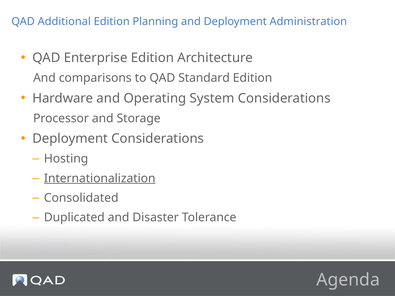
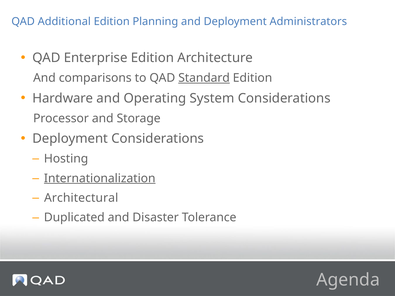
Administration: Administration -> Administrators
Standard underline: none -> present
Consolidated: Consolidated -> Architectural
